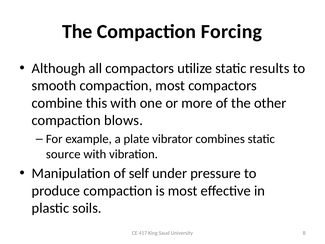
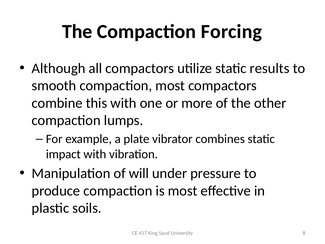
blows: blows -> lumps
source: source -> impact
self: self -> will
